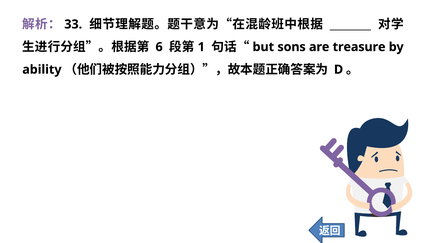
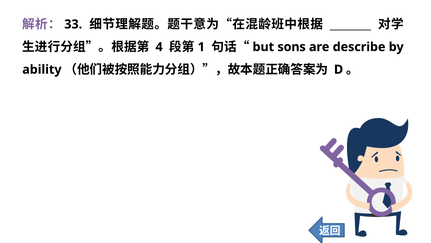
6: 6 -> 4
treasure: treasure -> describe
